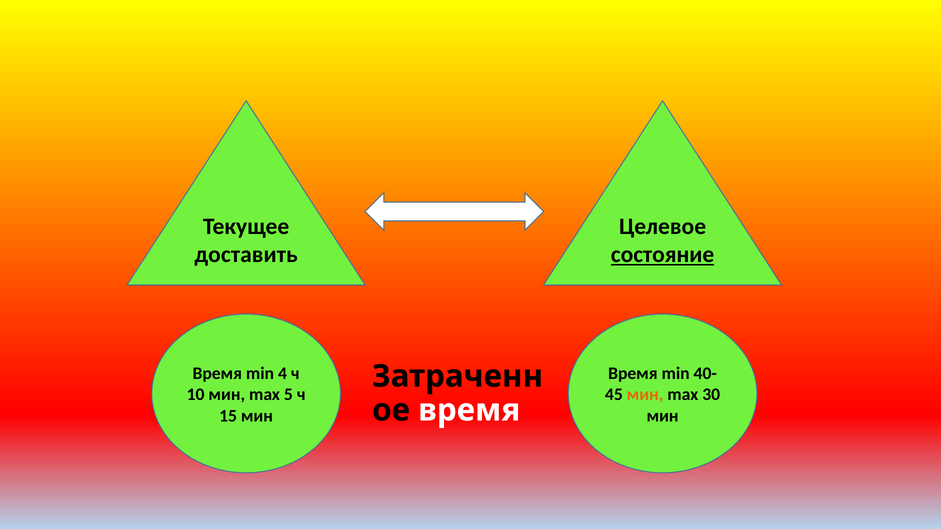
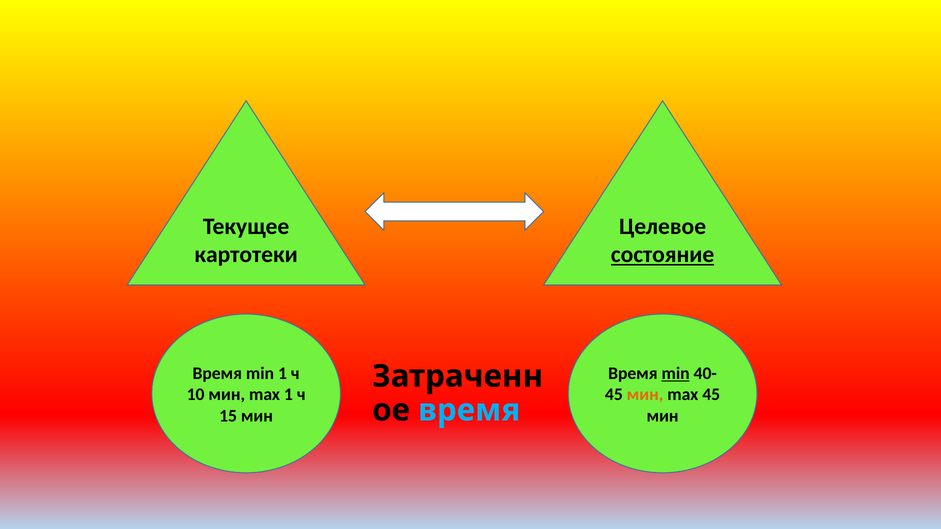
доставить: доставить -> картотеки
min 4: 4 -> 1
min at (676, 374) underline: none -> present
max 5: 5 -> 1
max 30: 30 -> 45
время at (469, 410) colour: white -> light blue
